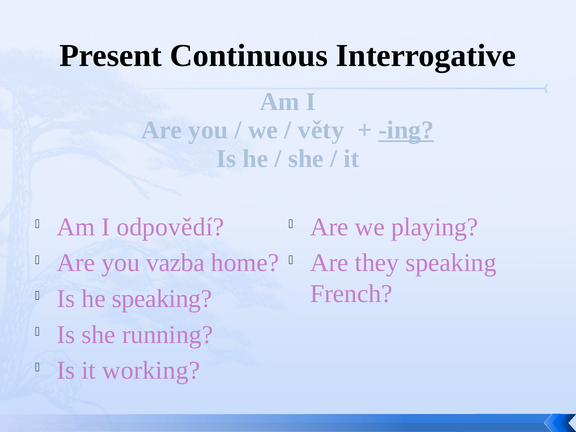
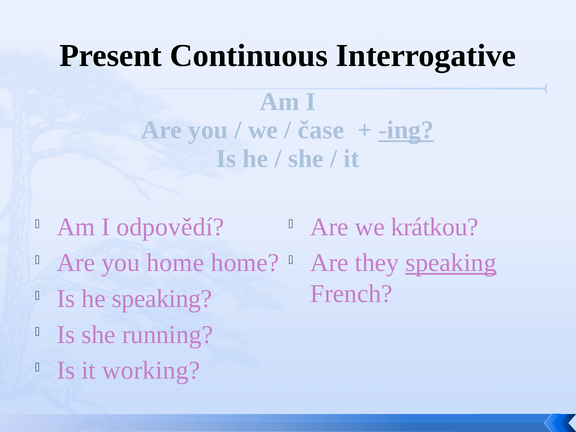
věty: věty -> čase
playing: playing -> krátkou
you vazba: vazba -> home
speaking at (451, 263) underline: none -> present
